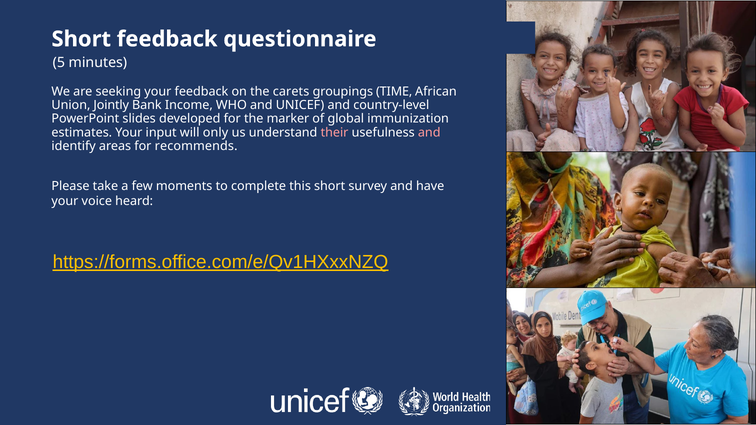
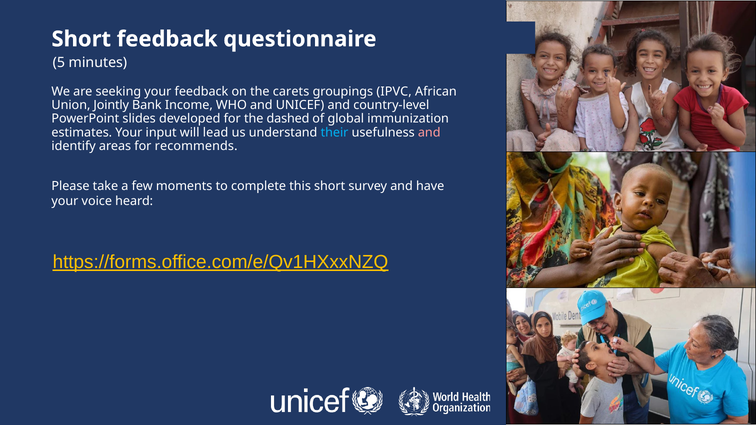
TIME: TIME -> IPVC
marker: marker -> dashed
only: only -> lead
their colour: pink -> light blue
